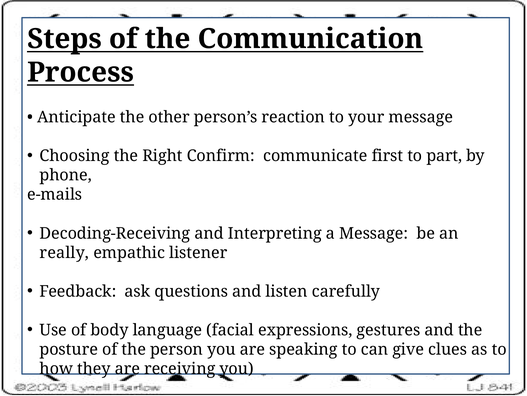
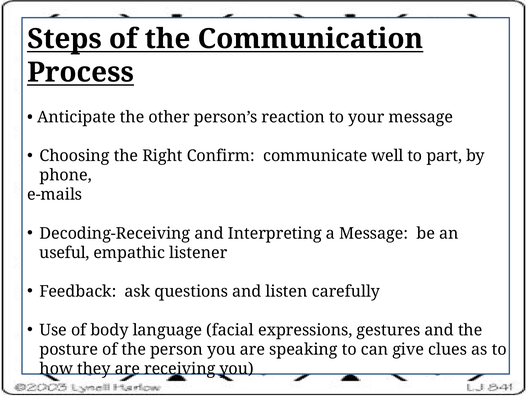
first: first -> well
really: really -> useful
